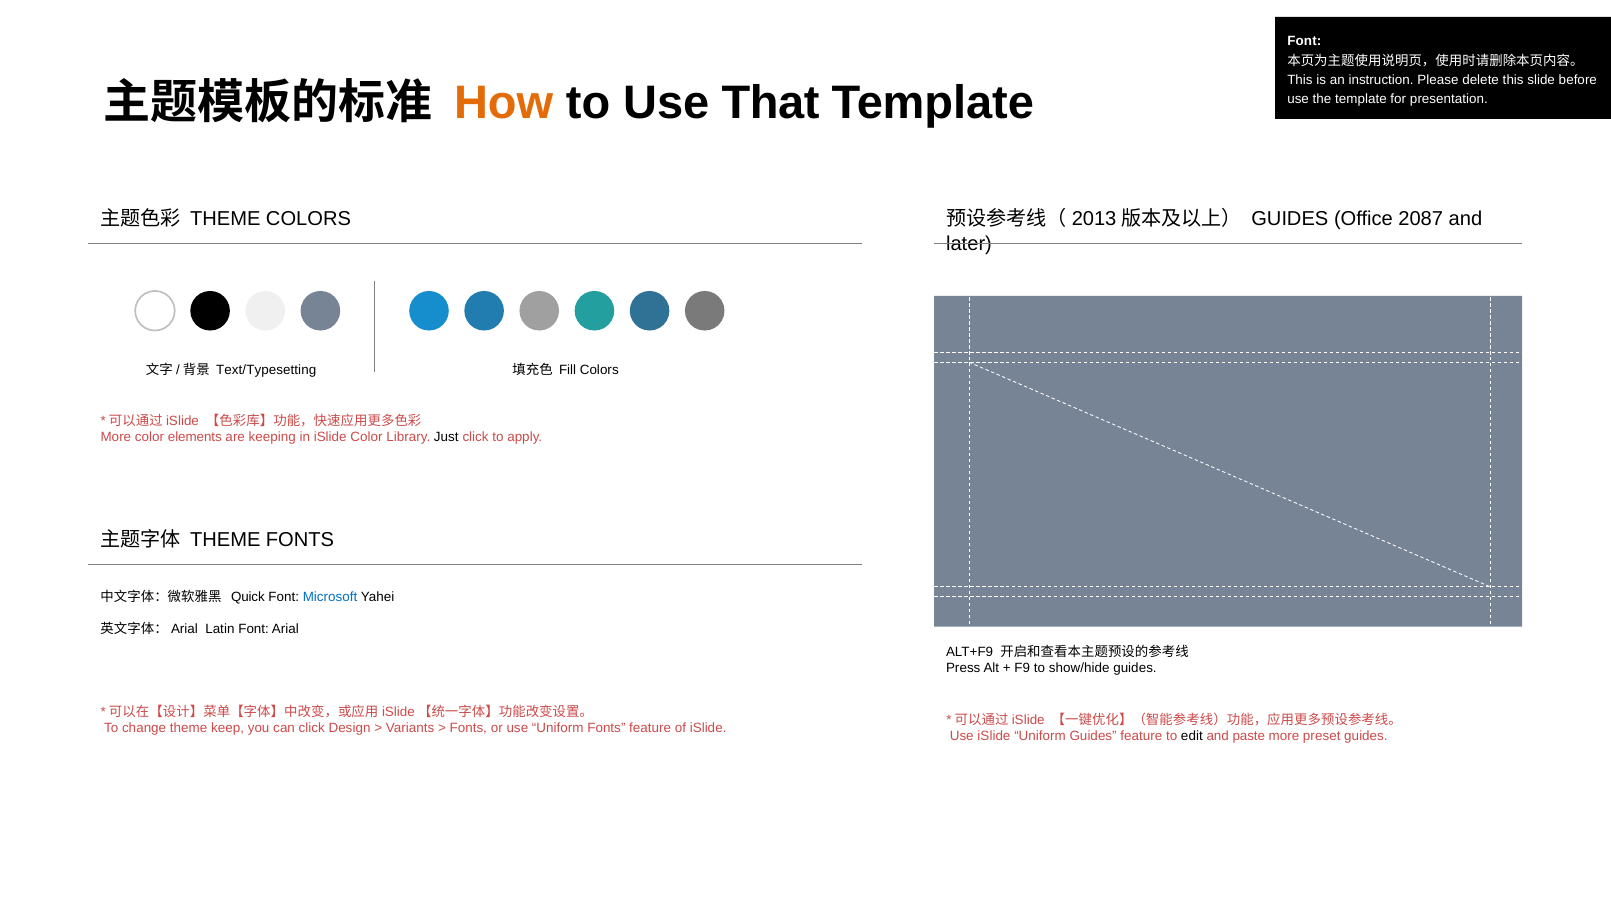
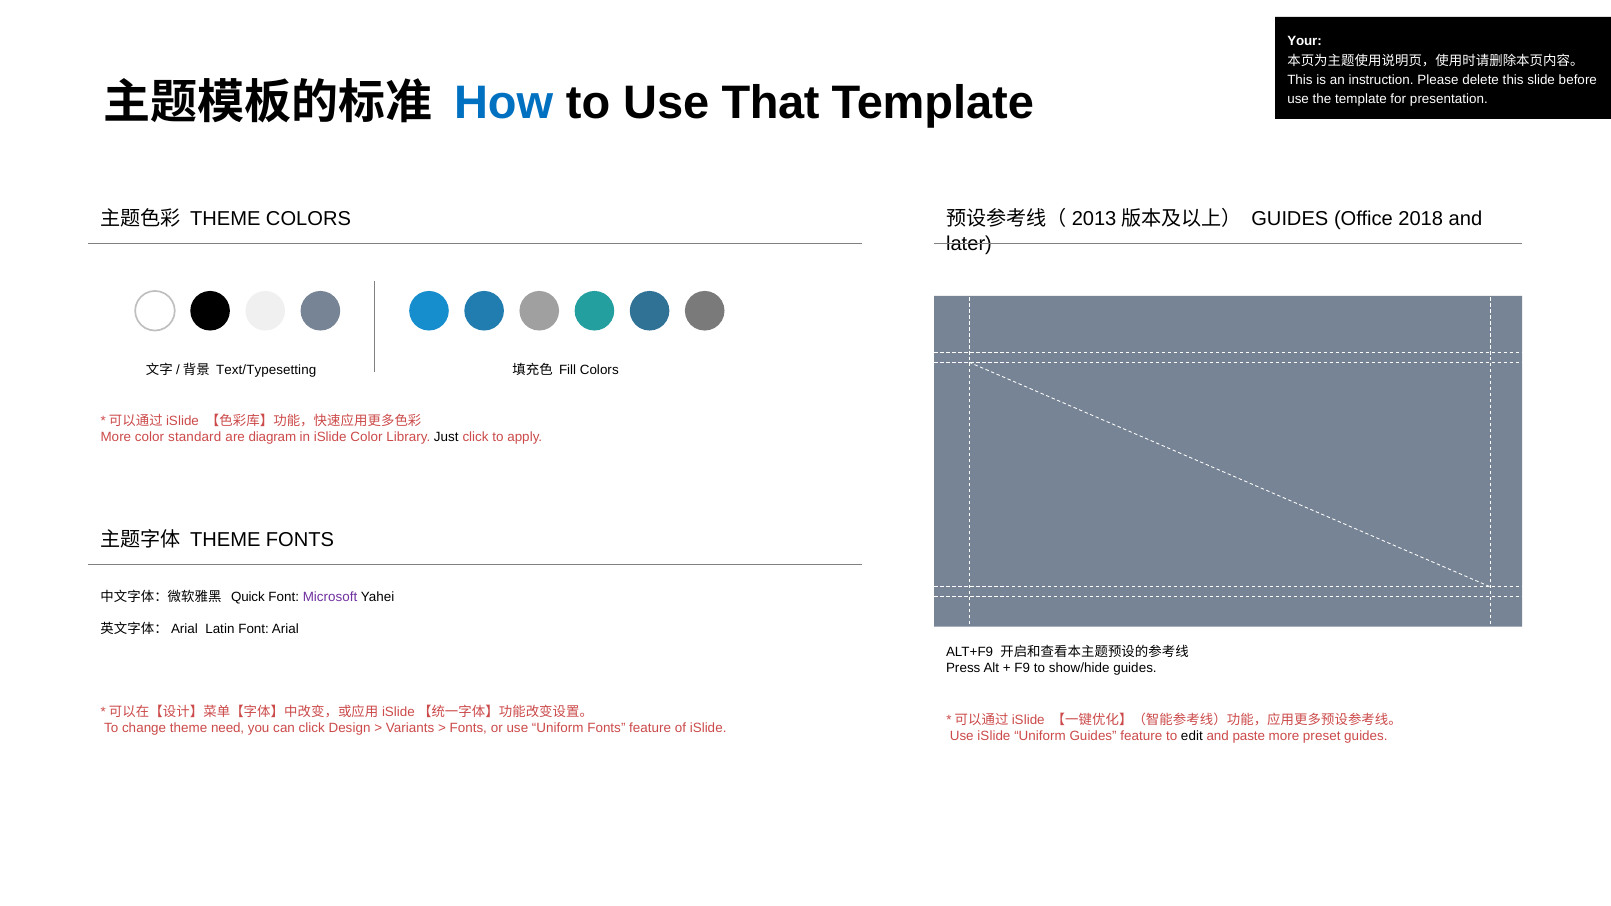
Font at (1304, 42): Font -> Your
How colour: orange -> blue
2087: 2087 -> 2018
elements: elements -> standard
keeping: keeping -> diagram
Microsoft colour: blue -> purple
keep: keep -> need
